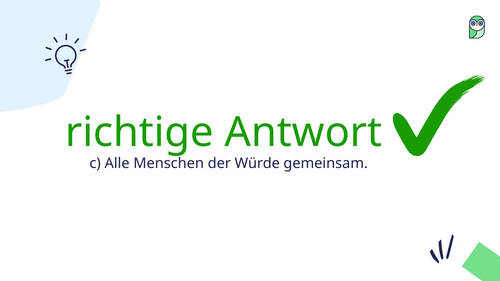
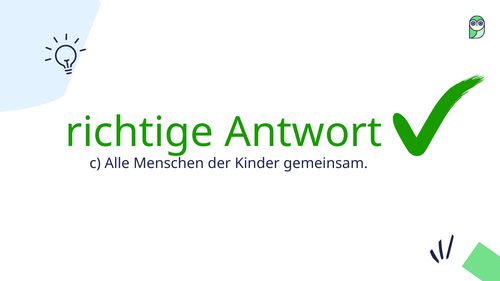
Würde: Würde -> Kinder
